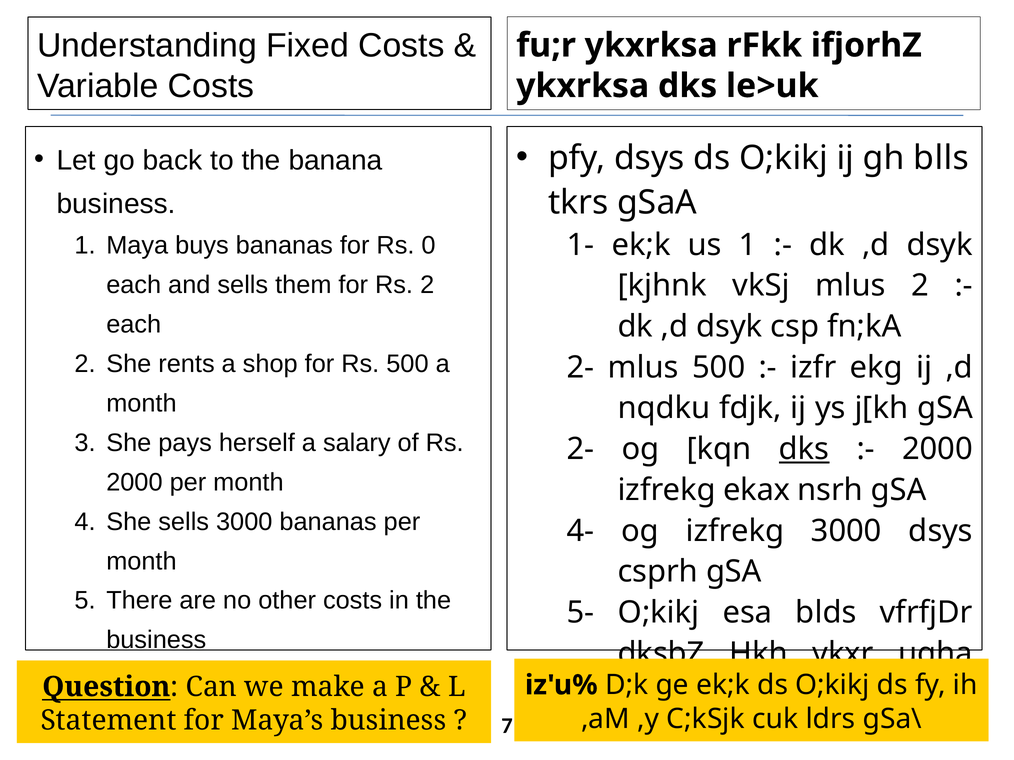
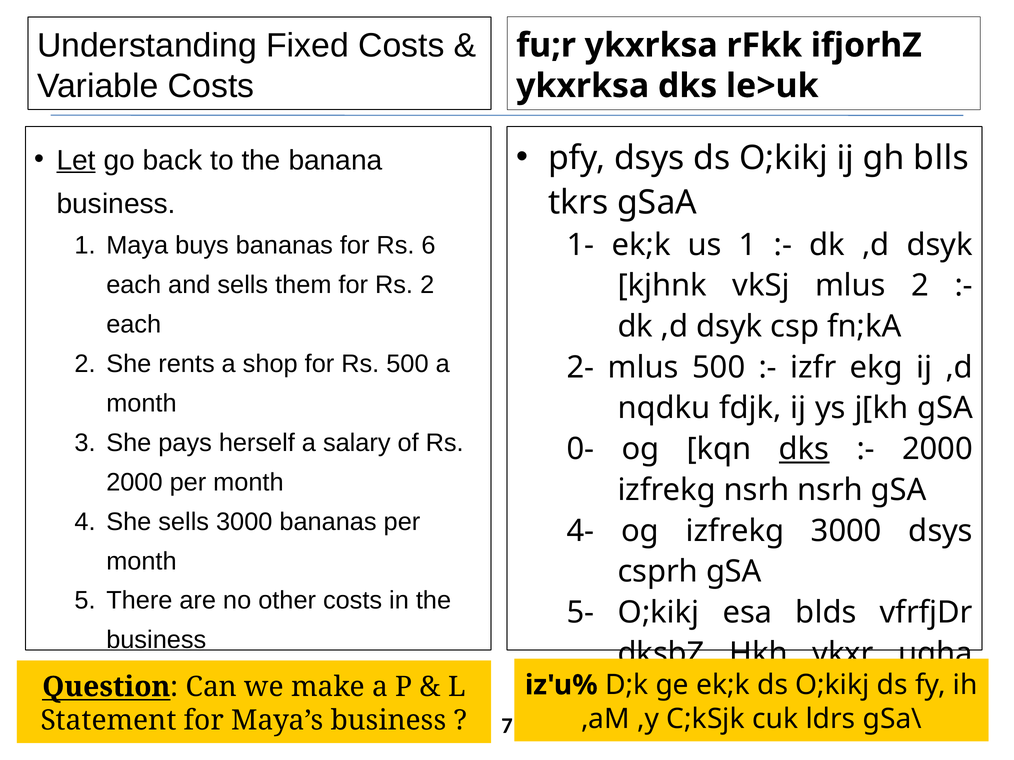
Let underline: none -> present
0: 0 -> 6
2- at (581, 449): 2- -> 0-
izfrekg ekax: ekax -> nsrh
